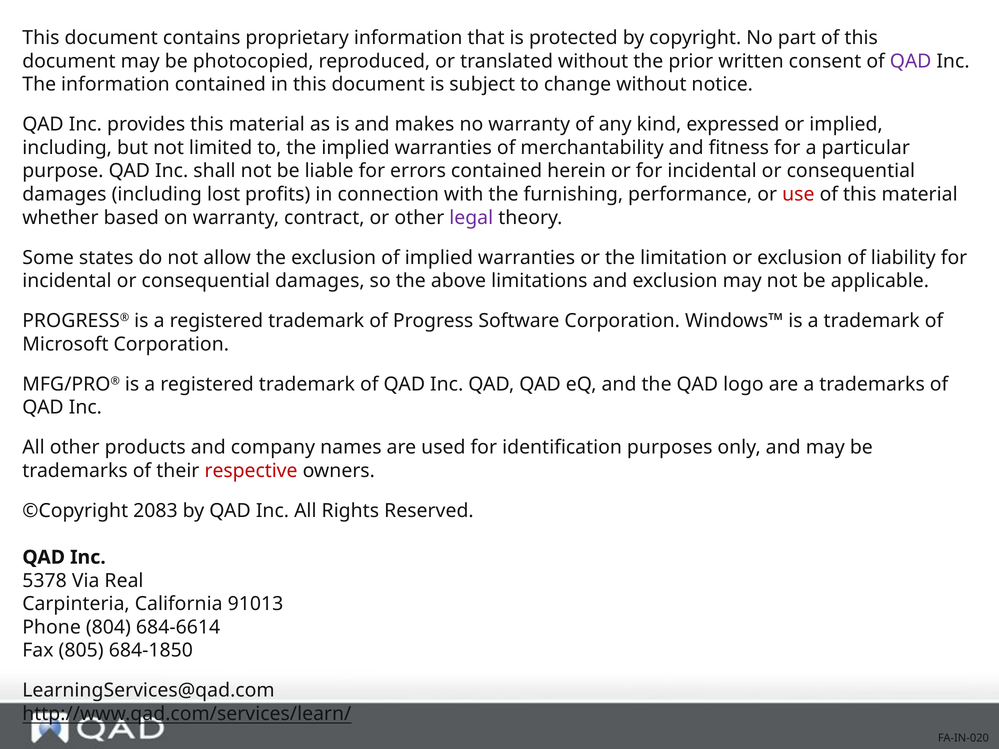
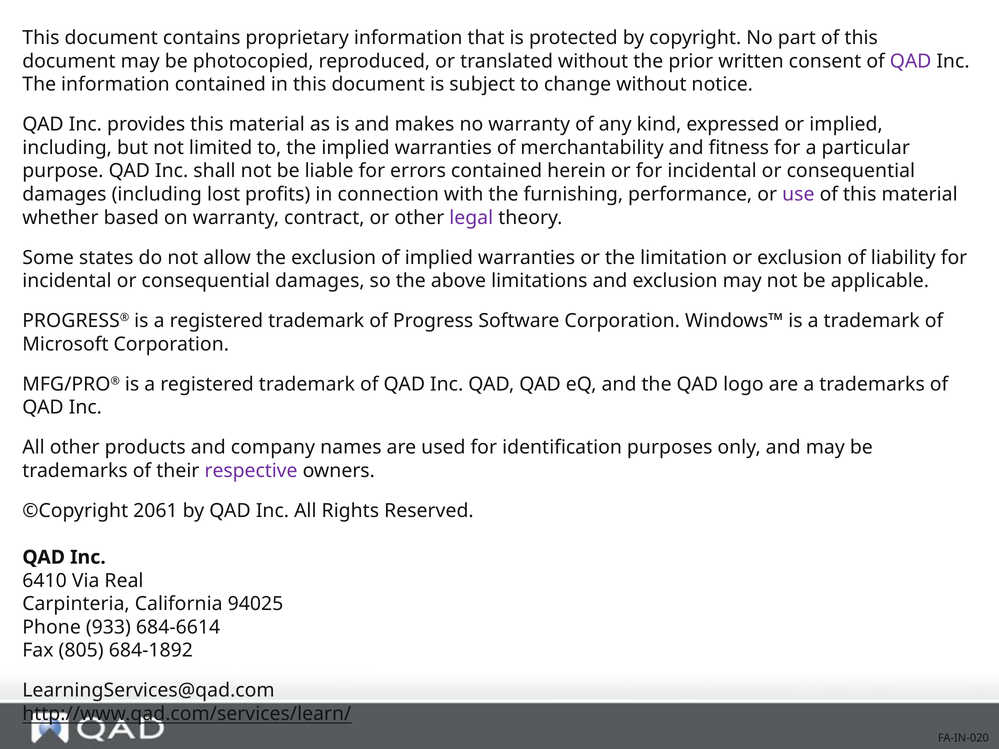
use colour: red -> purple
respective colour: red -> purple
2083: 2083 -> 2061
5378: 5378 -> 6410
91013: 91013 -> 94025
804: 804 -> 933
684-1850: 684-1850 -> 684-1892
